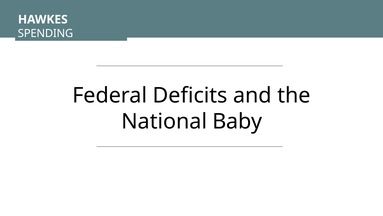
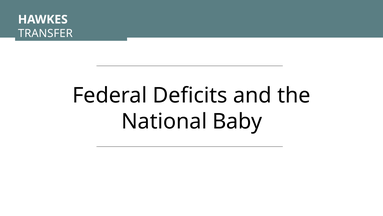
SPENDING: SPENDING -> TRANSFER
